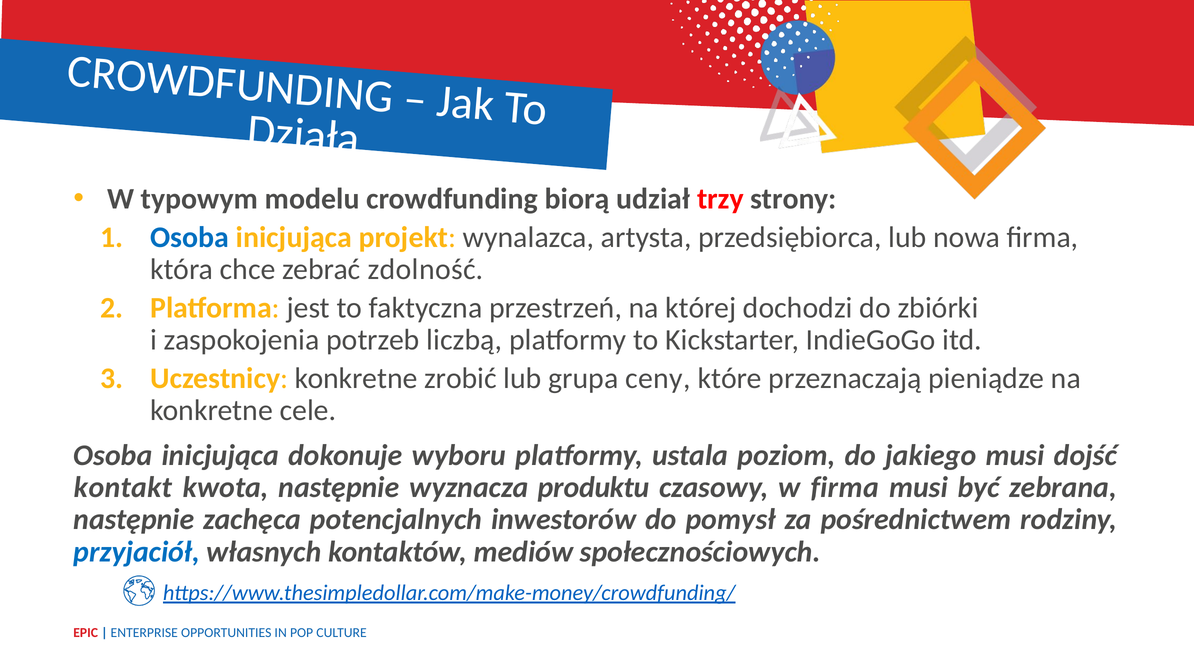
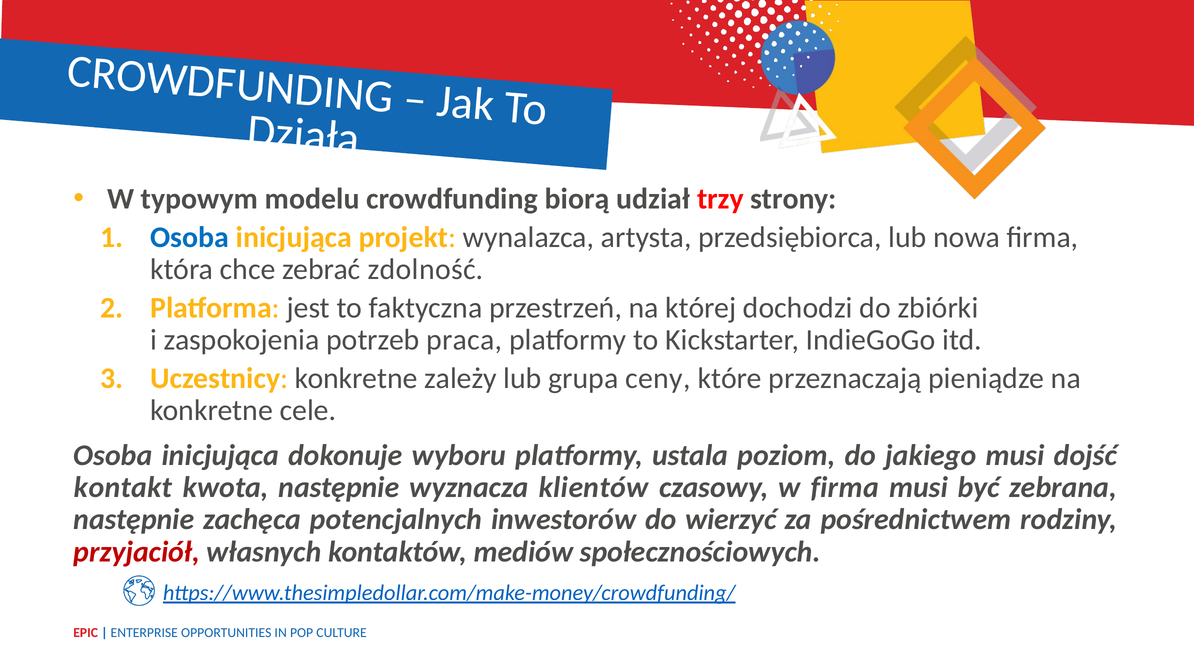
liczbą: liczbą -> praca
zrobić: zrobić -> zależy
produktu: produktu -> klientów
pomysł: pomysł -> wierzyć
przyjaciół colour: blue -> red
